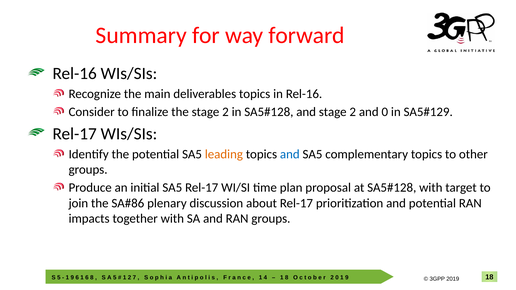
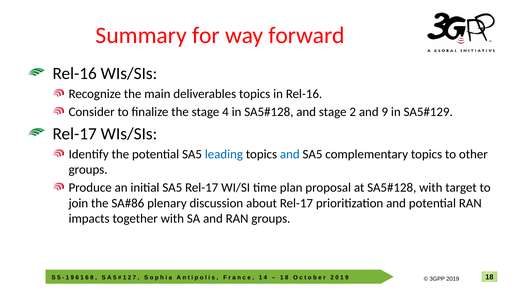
the stage 2: 2 -> 4
and 0: 0 -> 9
leading colour: orange -> blue
